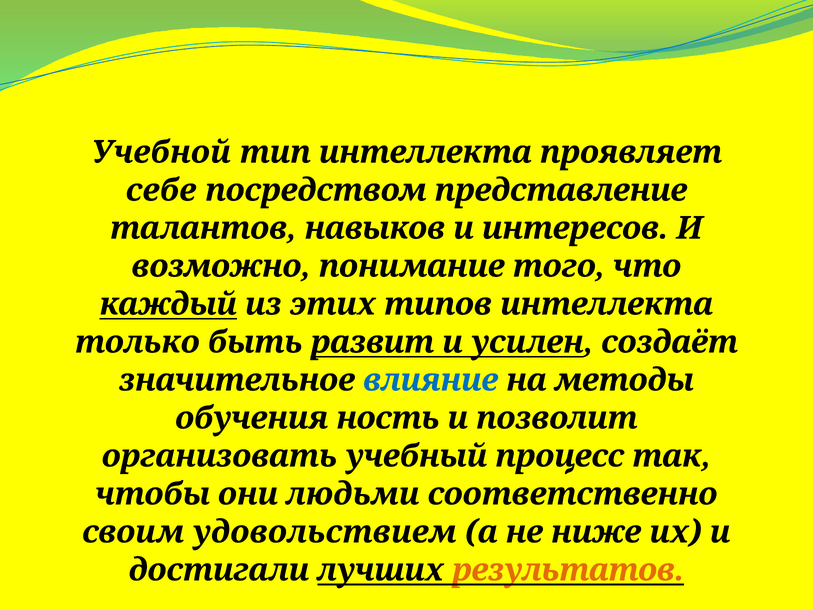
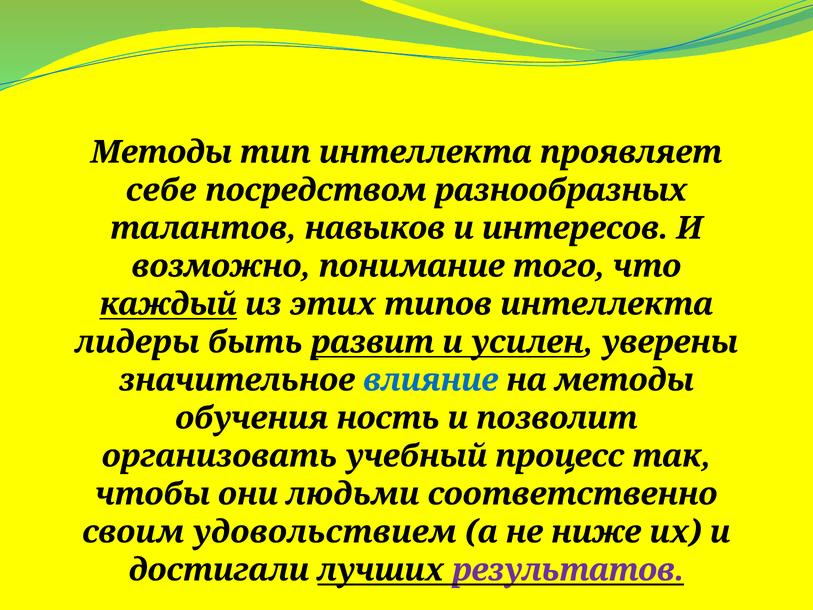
Учебной at (161, 152): Учебной -> Методы
представление: представление -> разнообразных
только: только -> лидеры
создаёт: создаёт -> уверены
результатов colour: orange -> purple
